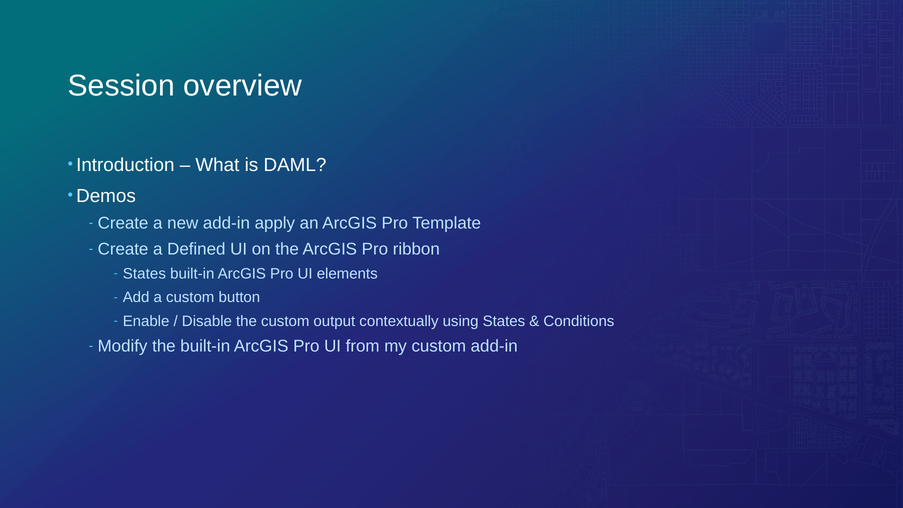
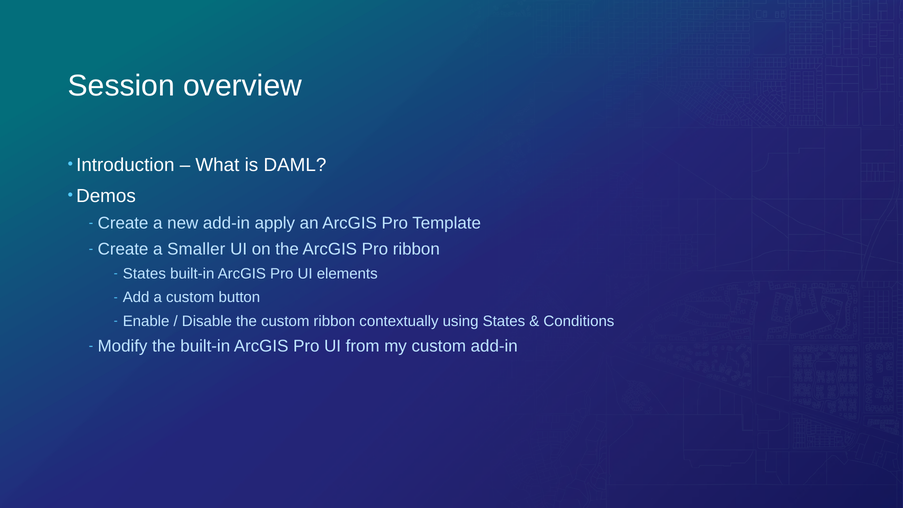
Defined: Defined -> Smaller
custom output: output -> ribbon
